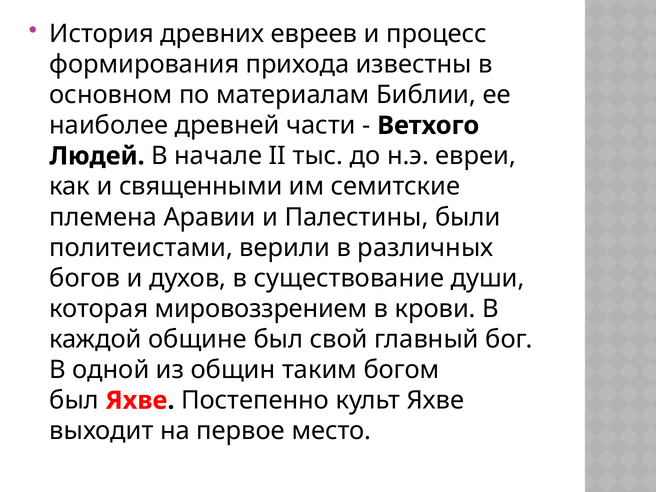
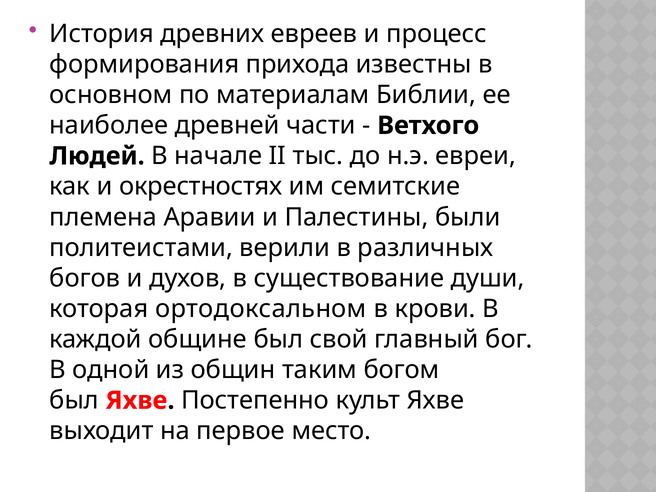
священными: священными -> окрестностях
мировоззрением: мировоззрением -> ортодоксальном
